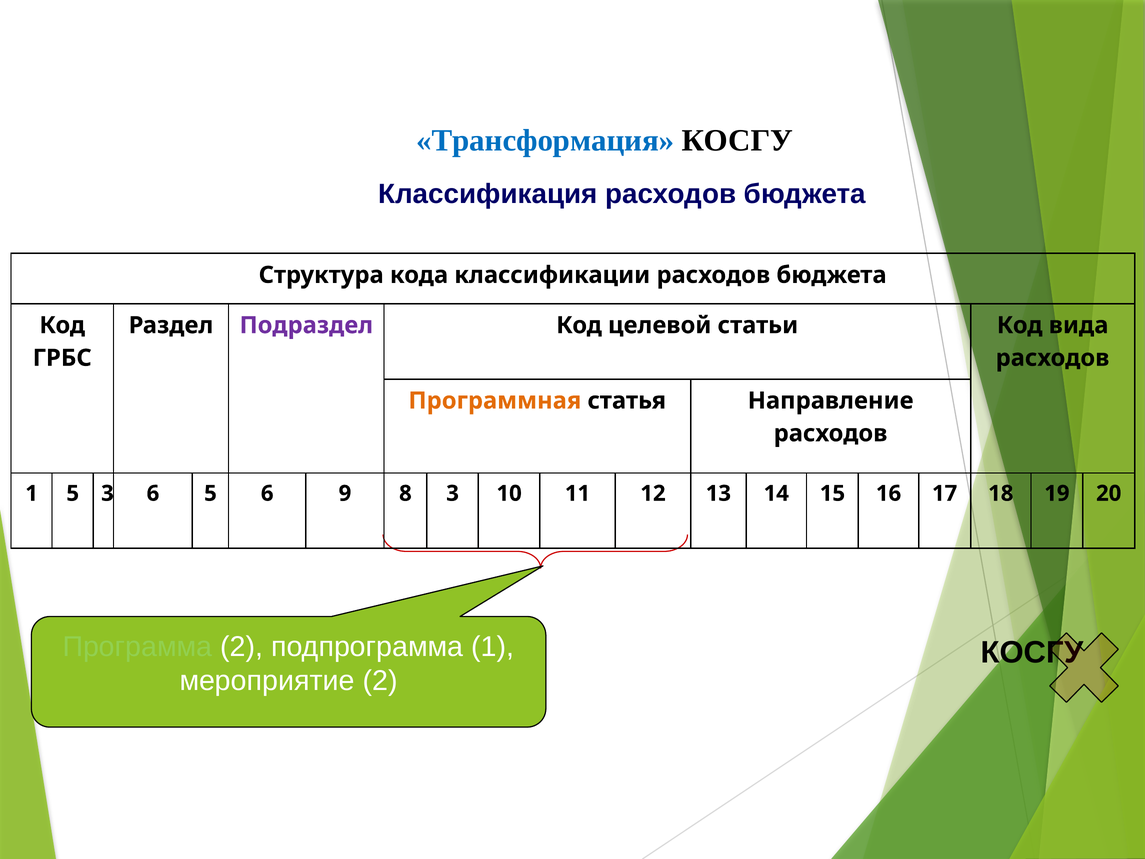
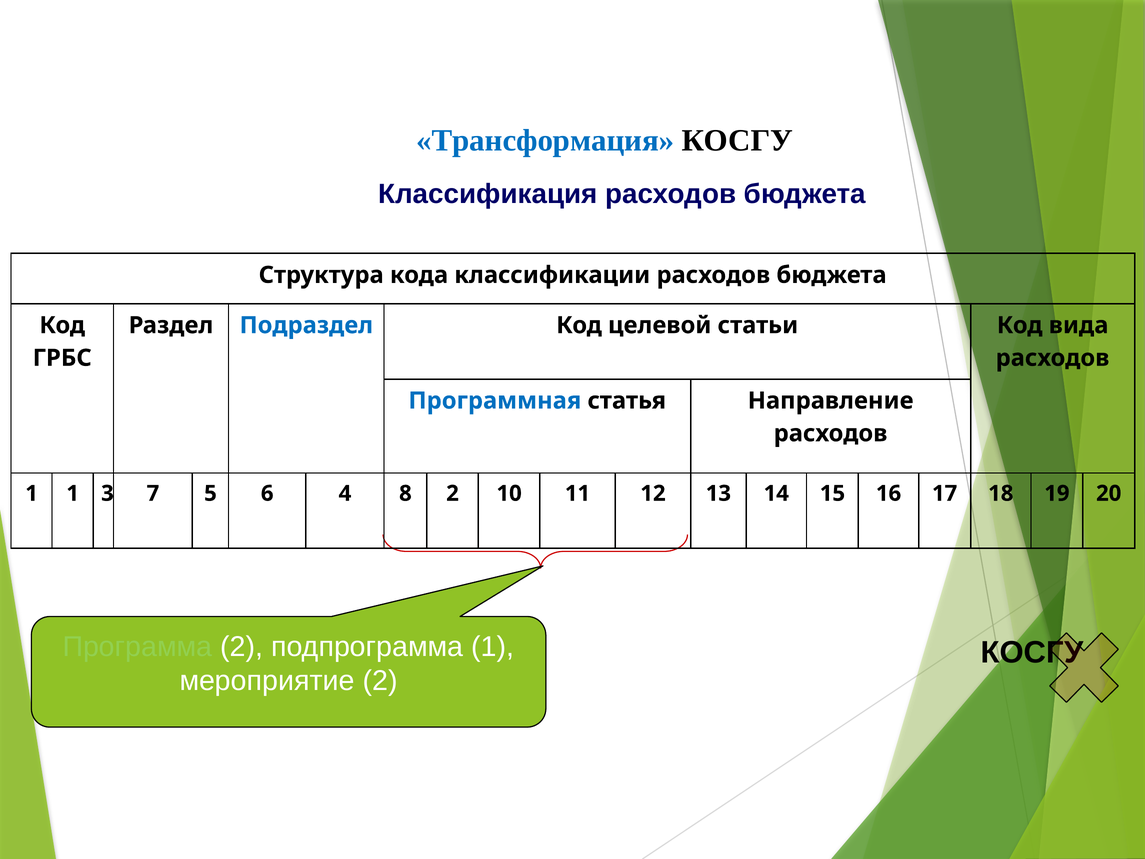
Подраздел colour: purple -> blue
Программная colour: orange -> blue
1 5: 5 -> 1
3 6: 6 -> 7
9: 9 -> 4
8 3: 3 -> 2
